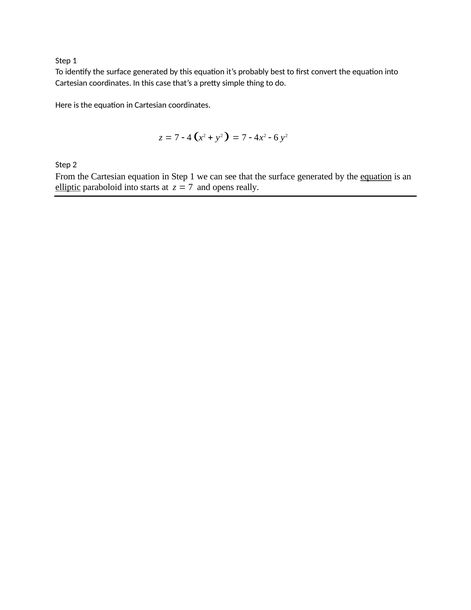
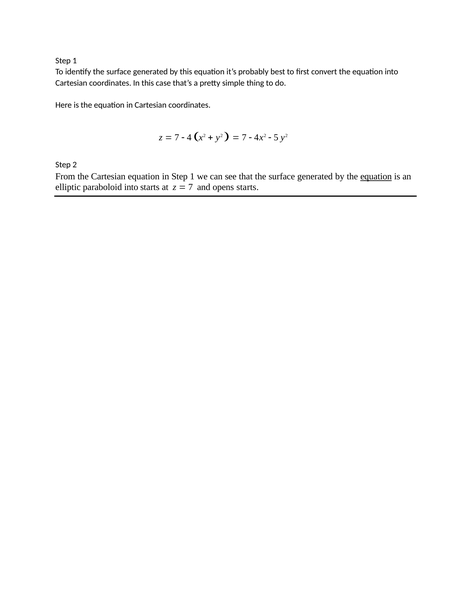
6: 6 -> 5
elliptic underline: present -> none
opens really: really -> starts
